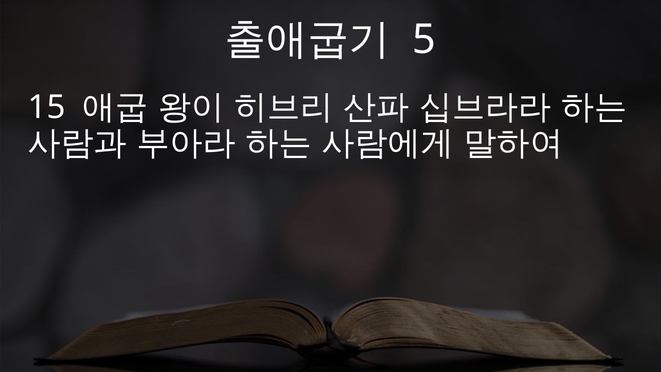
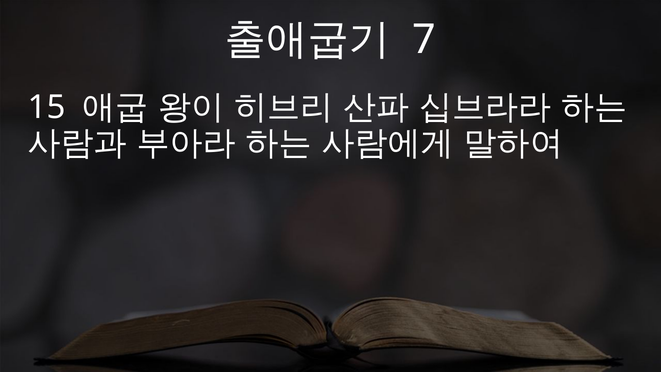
5: 5 -> 7
